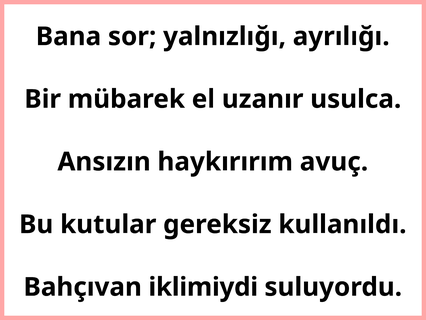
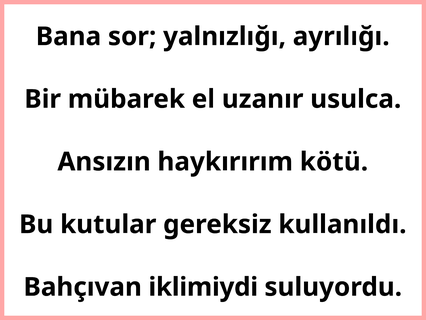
avuç: avuç -> kötü
